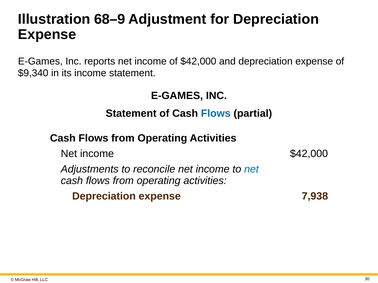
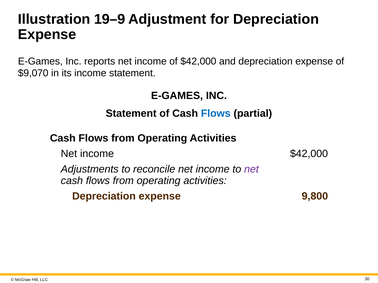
68–9: 68–9 -> 19–9
$9,340: $9,340 -> $9,070
net at (251, 169) colour: blue -> purple
7,938: 7,938 -> 9,800
